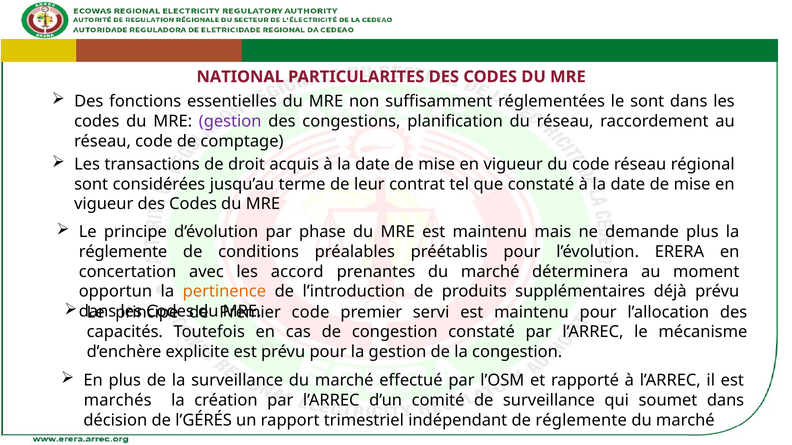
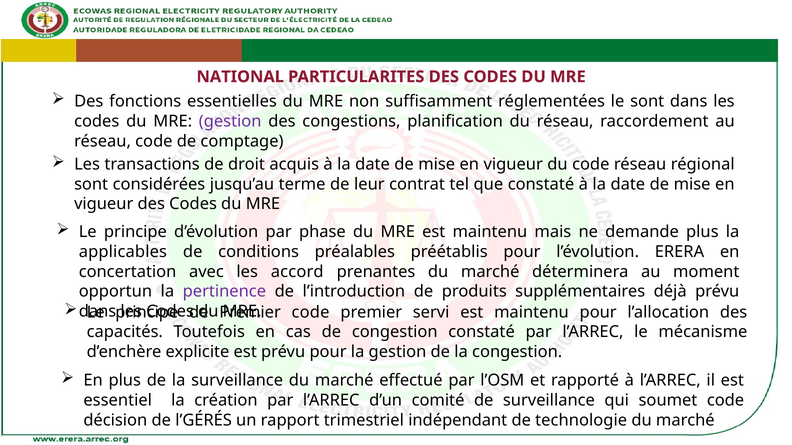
réglemente at (123, 252): réglemente -> applicables
pertinence colour: orange -> purple
marchés: marchés -> essentiel
soumet dans: dans -> code
de réglemente: réglemente -> technologie
